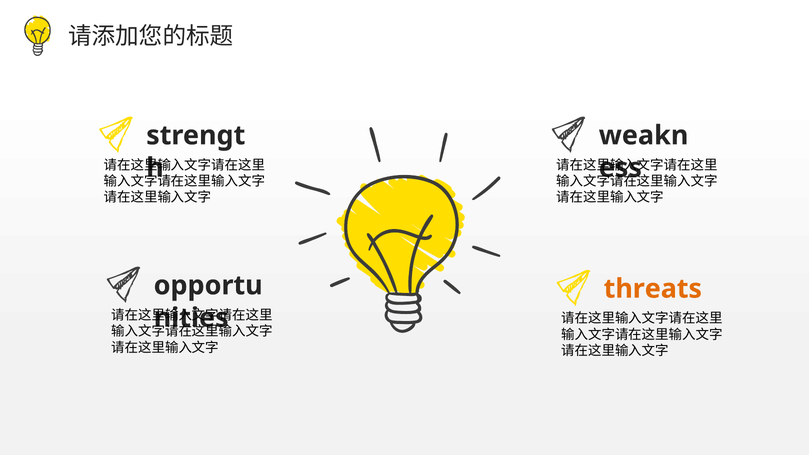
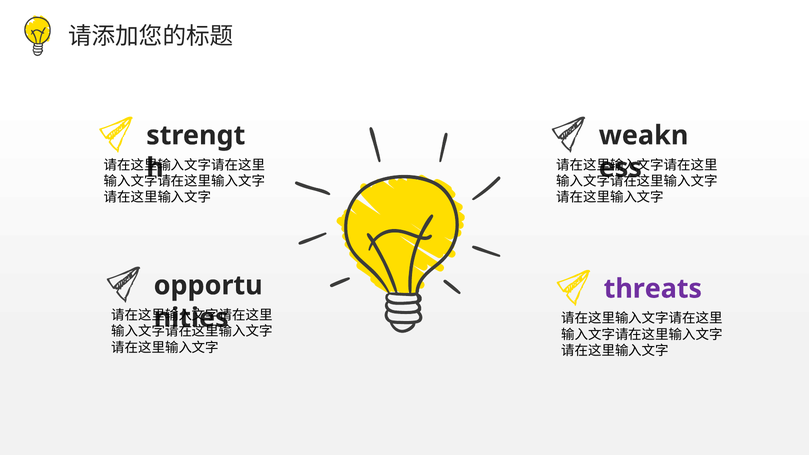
threats colour: orange -> purple
